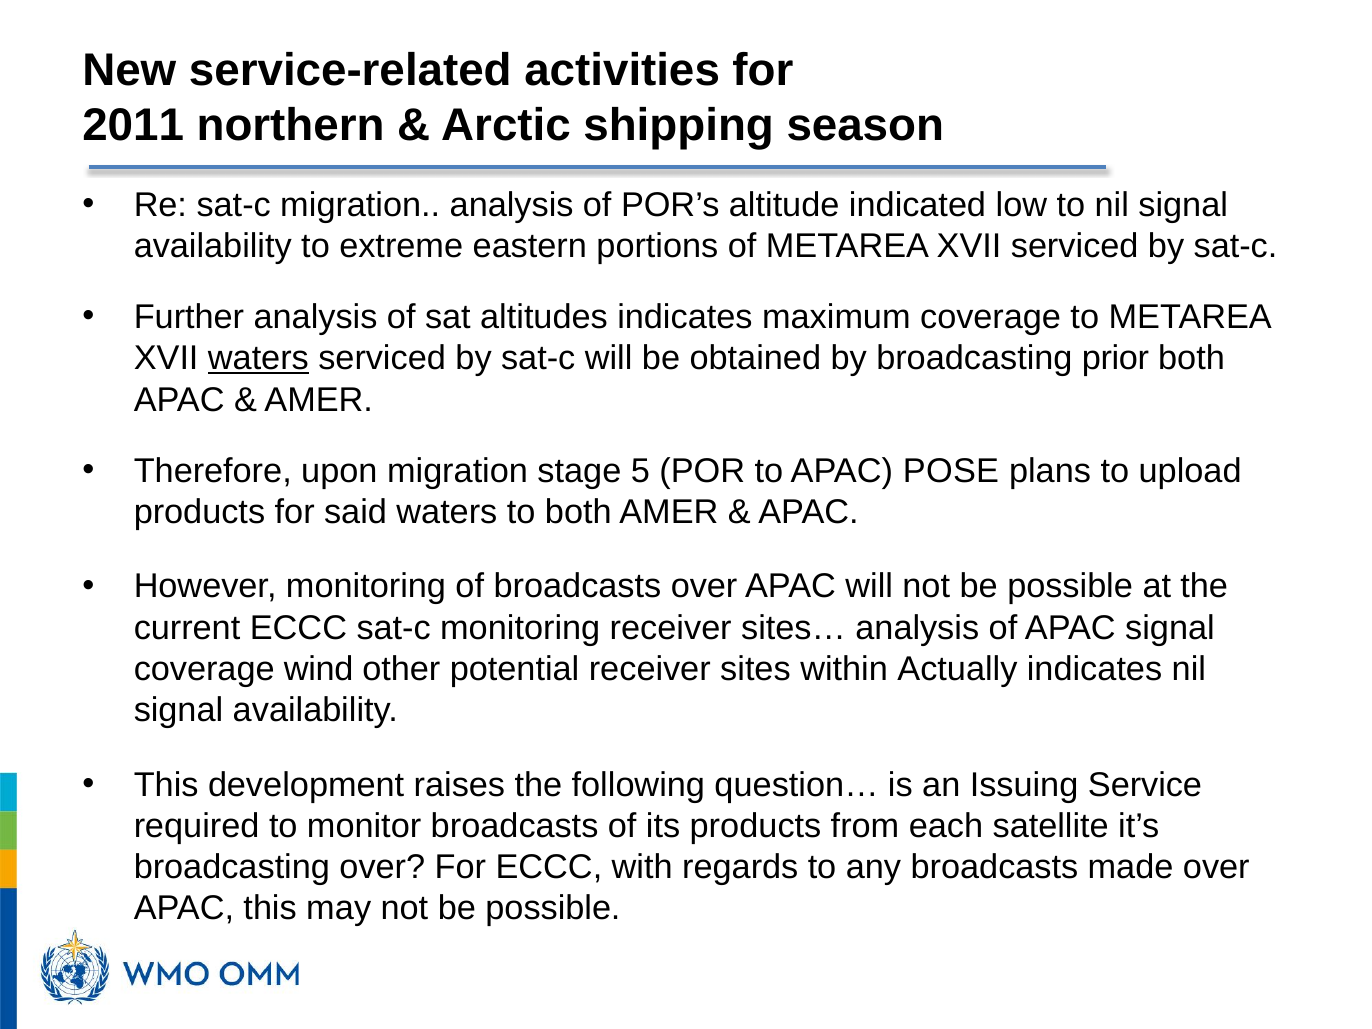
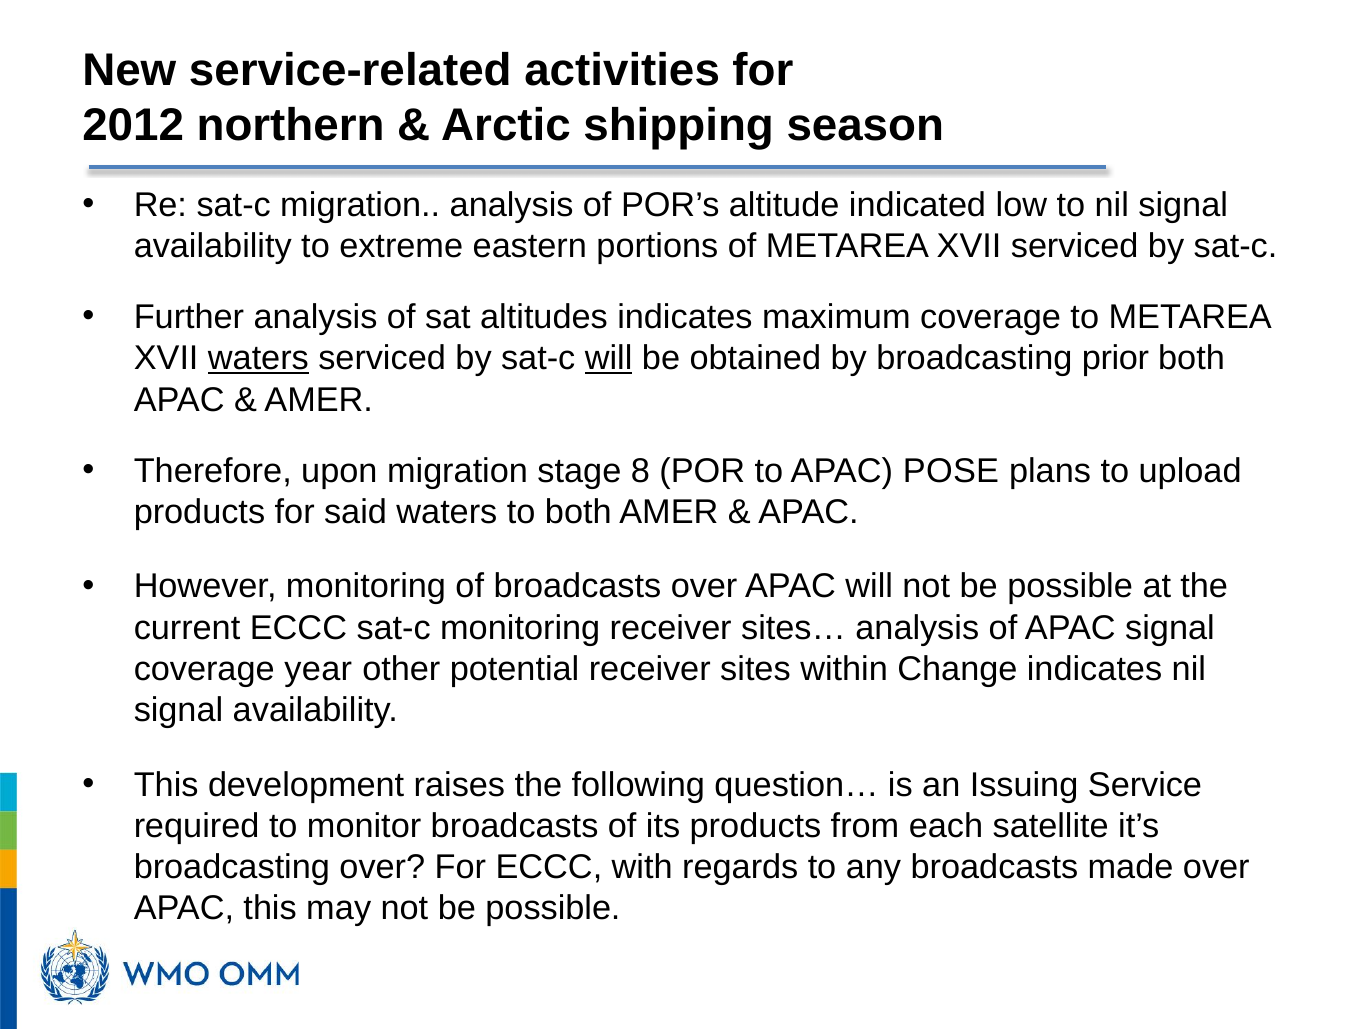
2011: 2011 -> 2012
will at (609, 359) underline: none -> present
5: 5 -> 8
wind: wind -> year
Actually: Actually -> Change
